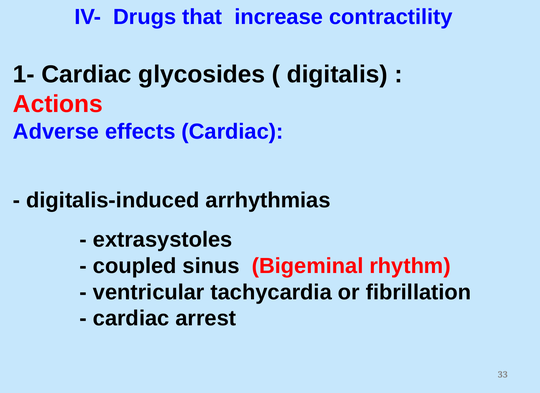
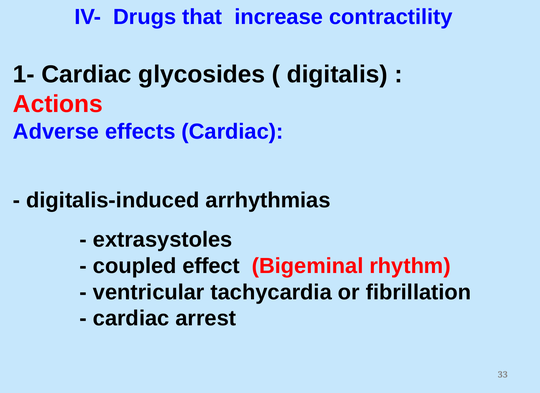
sinus: sinus -> effect
